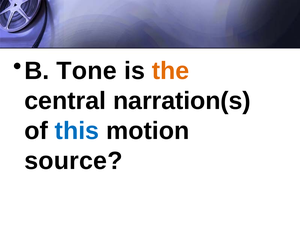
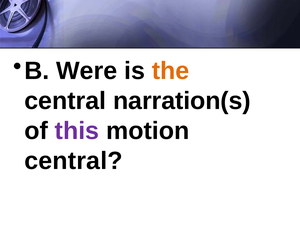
Tone: Tone -> Were
this colour: blue -> purple
source at (73, 161): source -> central
